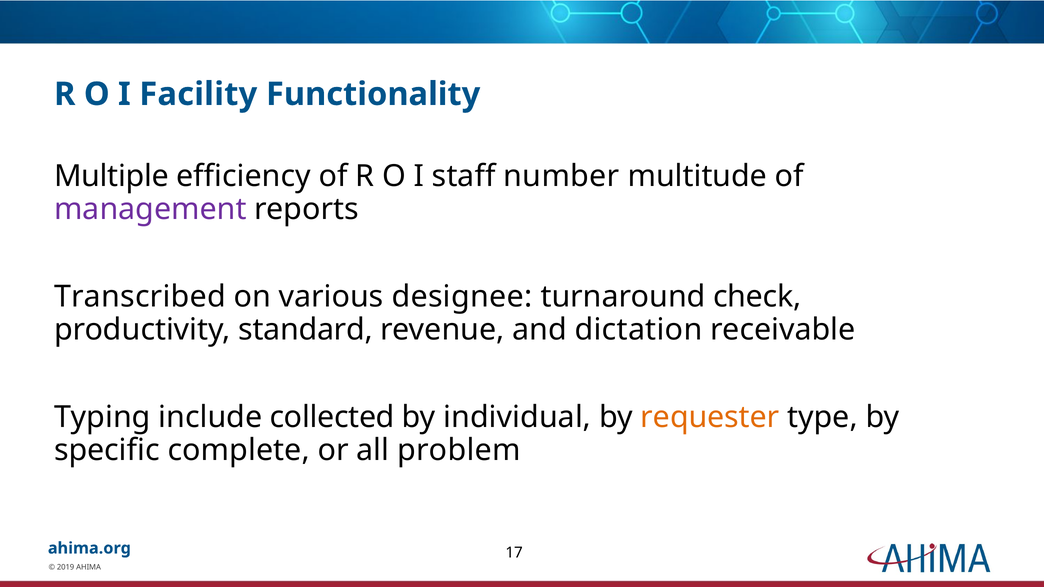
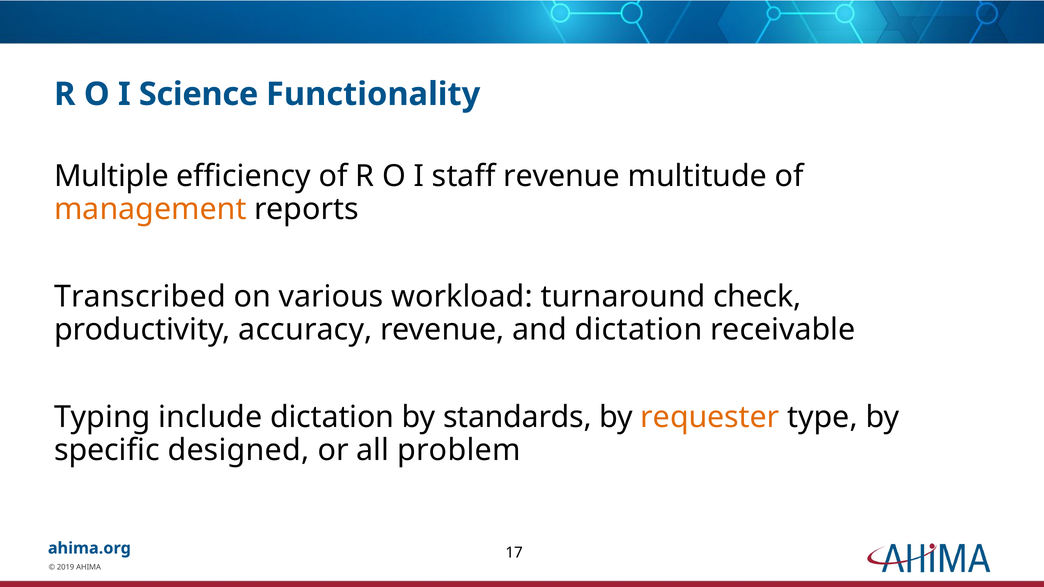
Facility: Facility -> Science
staff number: number -> revenue
management colour: purple -> orange
designee: designee -> workload
standard: standard -> accuracy
include collected: collected -> dictation
individual: individual -> standards
complete: complete -> designed
